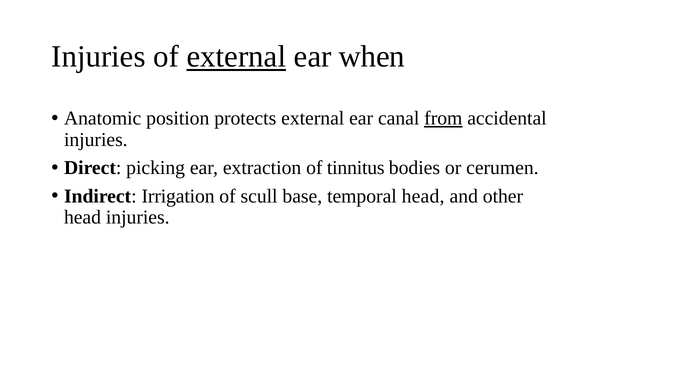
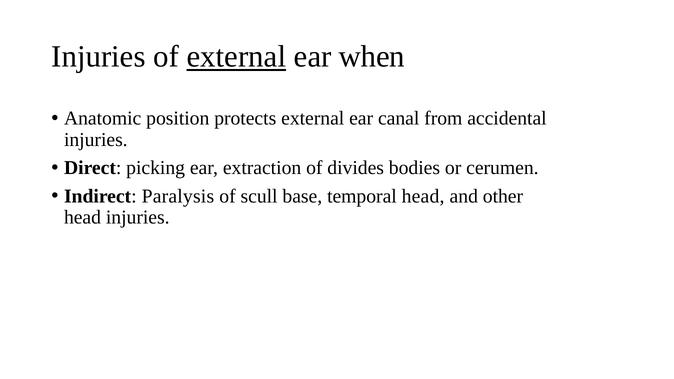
from underline: present -> none
tinnitus: tinnitus -> divides
Irrigation: Irrigation -> Paralysis
